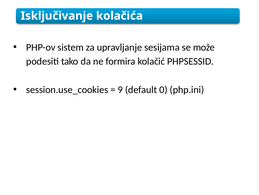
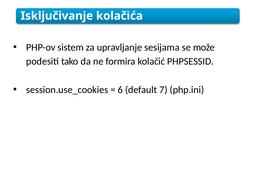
9: 9 -> 6
0: 0 -> 7
